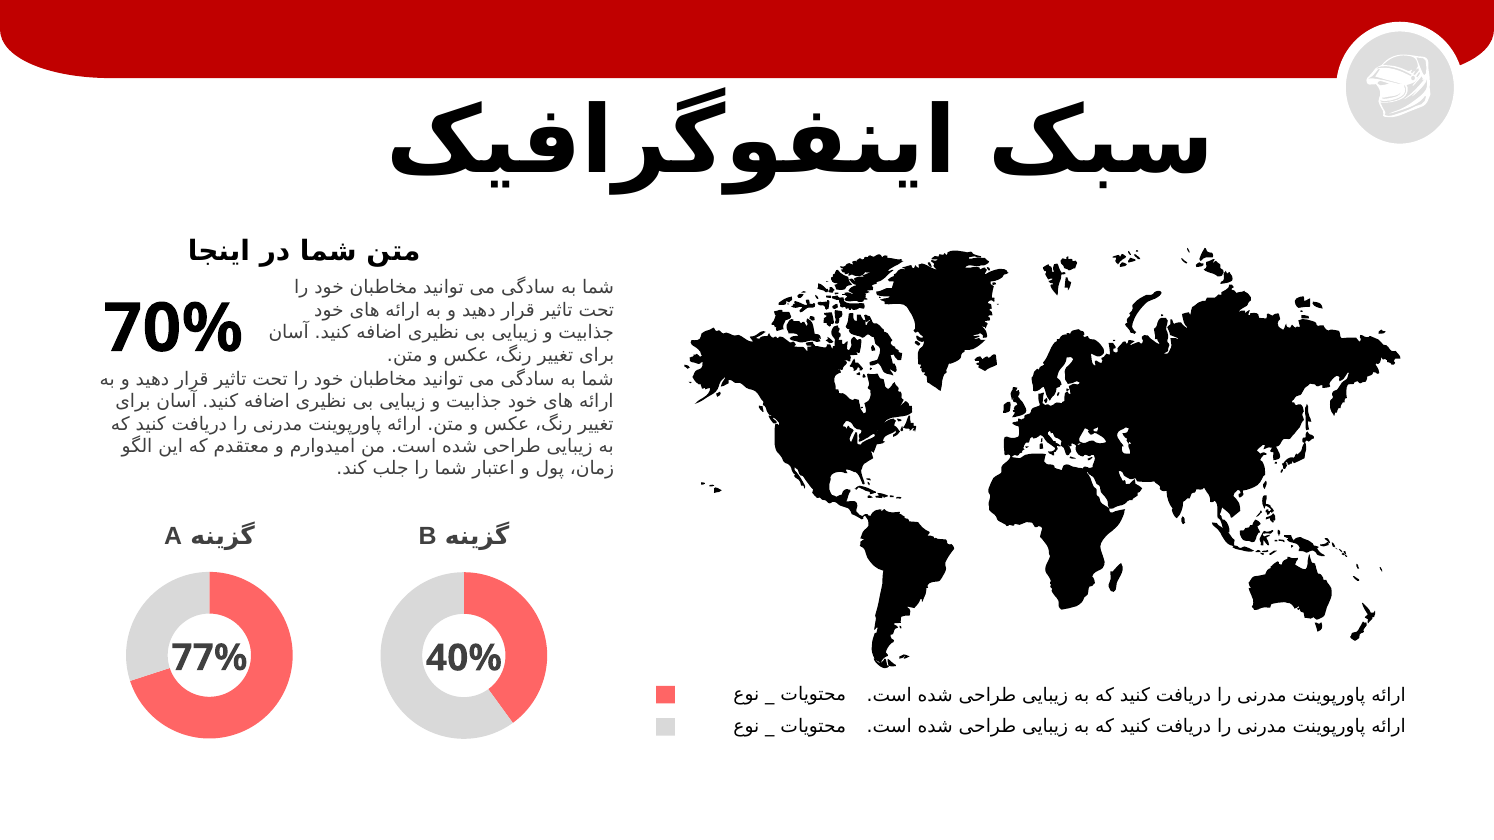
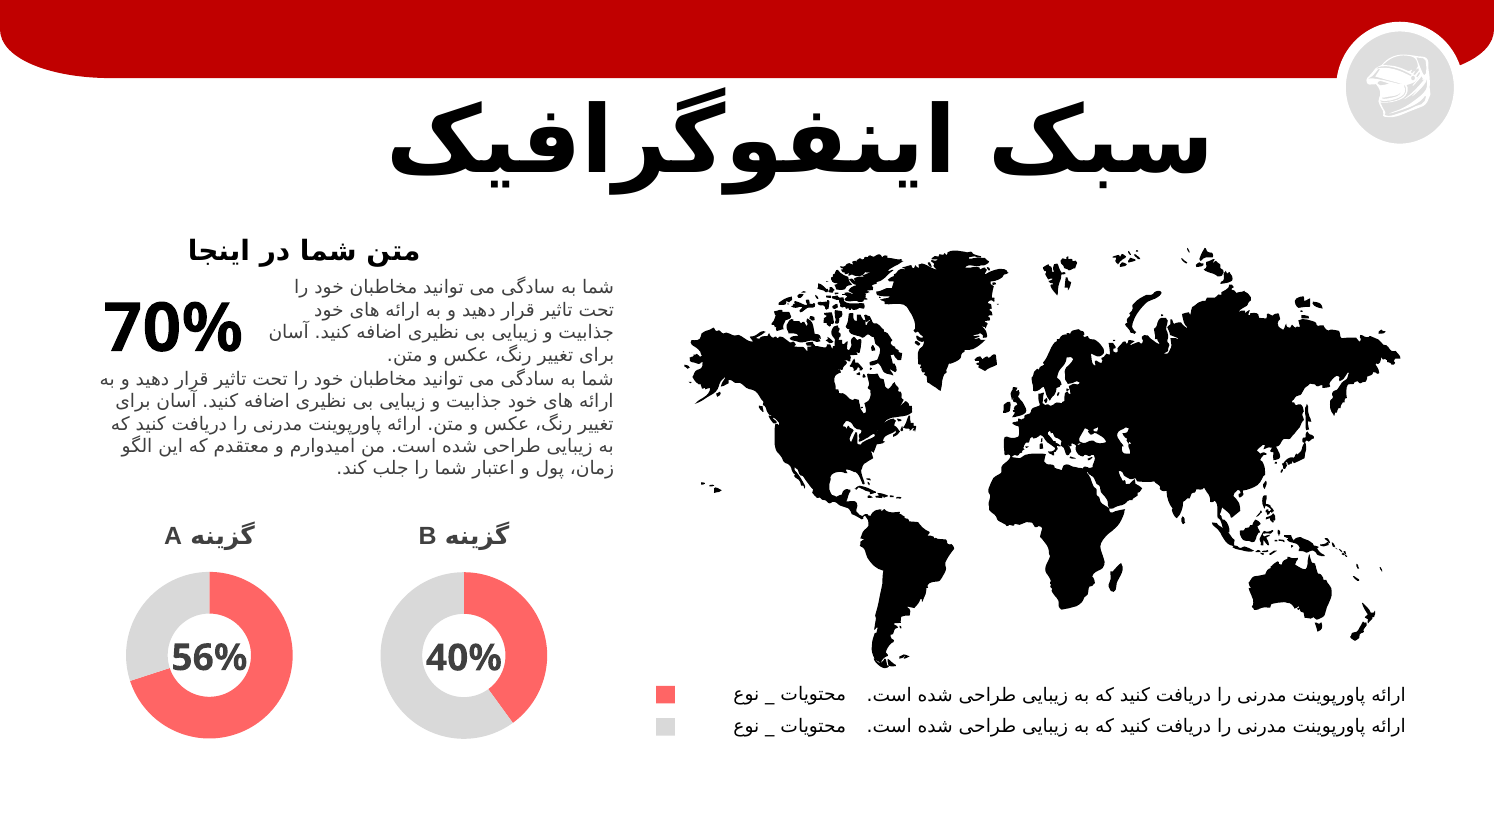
77%: 77% -> 56%
